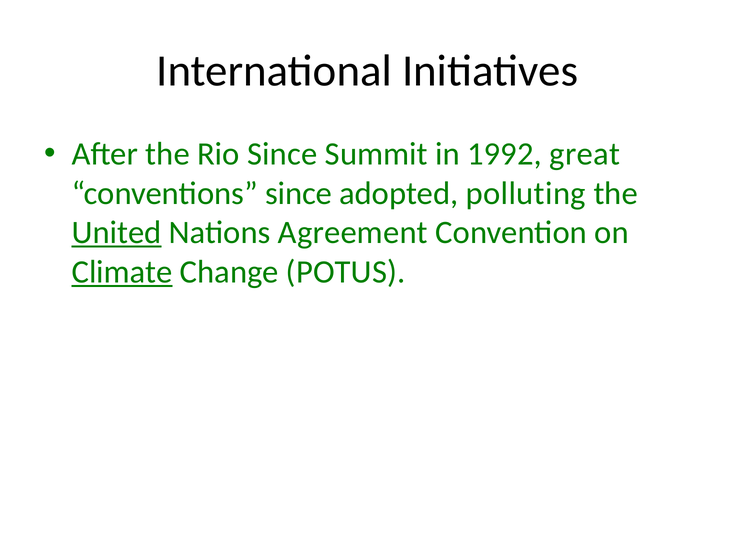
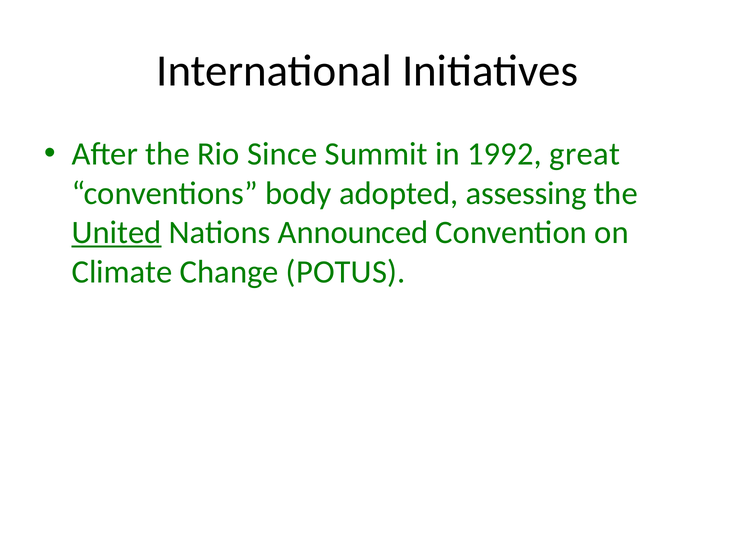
conventions since: since -> body
polluting: polluting -> assessing
Agreement: Agreement -> Announced
Climate underline: present -> none
